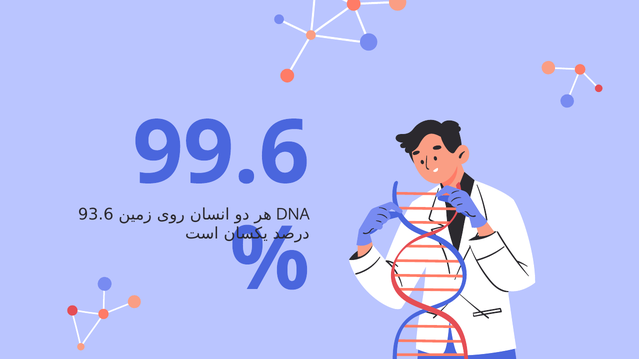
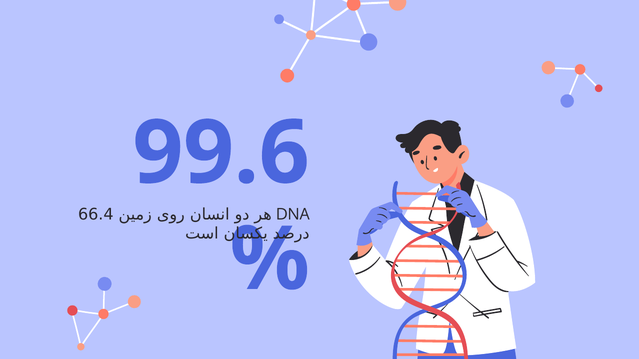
93.6: 93.6 -> 66.4
